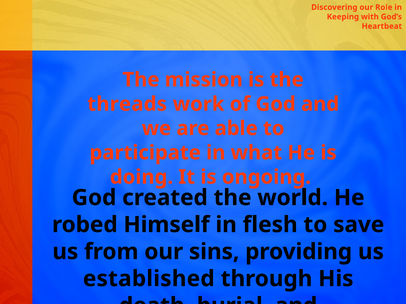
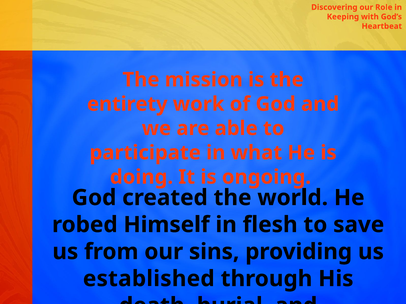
threads: threads -> entirety
